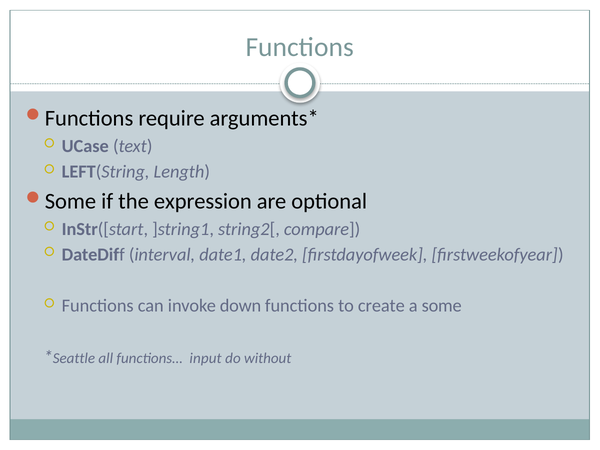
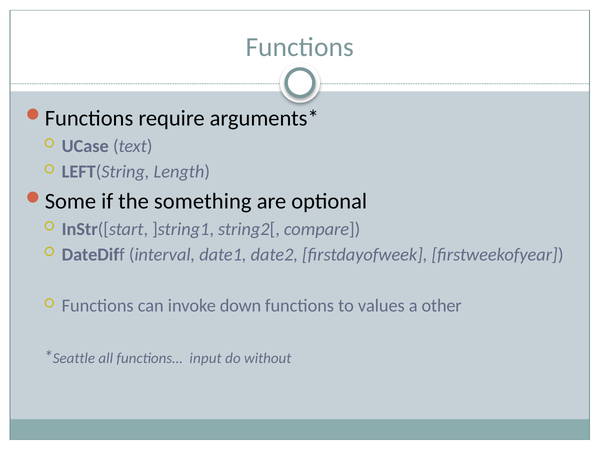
expression: expression -> something
create: create -> values
some: some -> other
